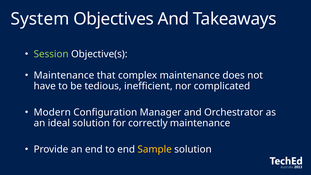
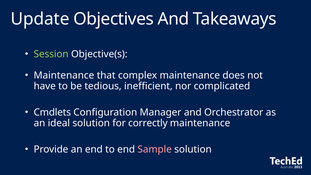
System: System -> Update
Modern: Modern -> Cmdlets
Sample colour: yellow -> pink
